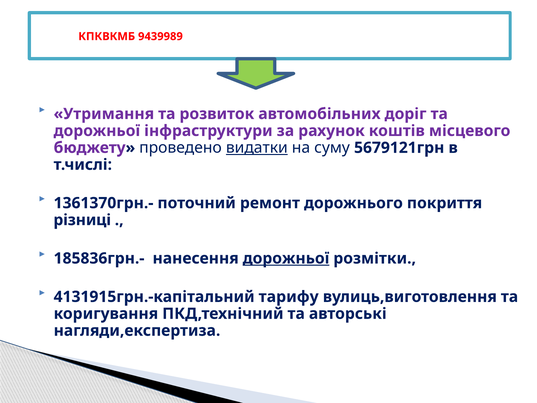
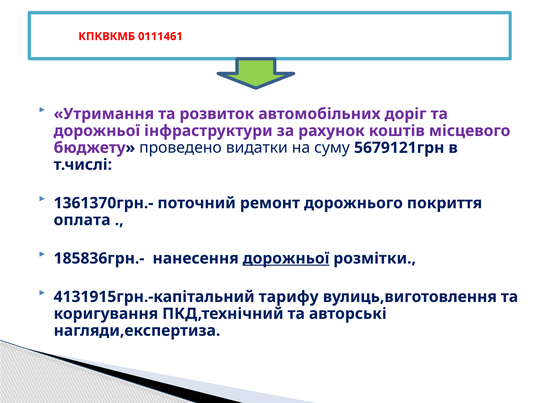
9439989: 9439989 -> 0111461
видатки underline: present -> none
різниці: різниці -> оплата
